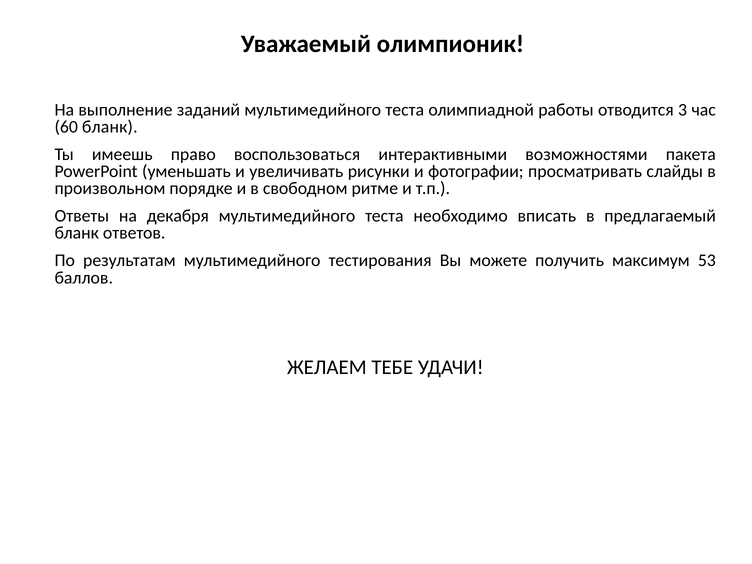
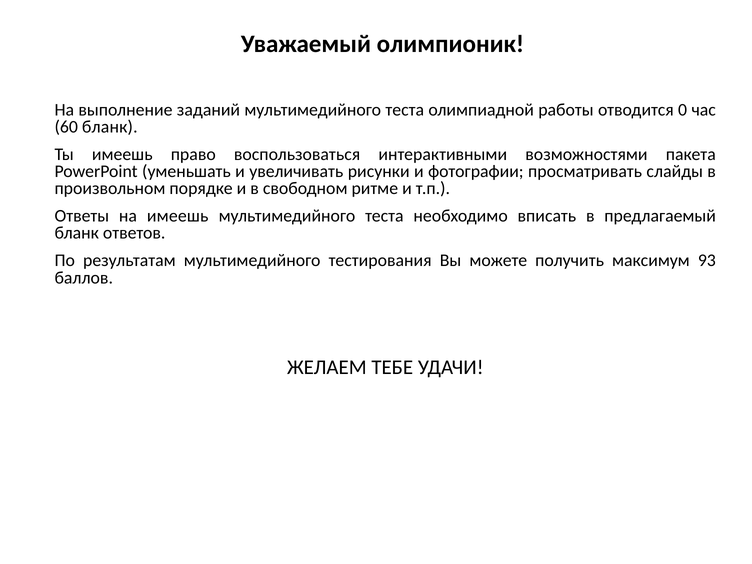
3: 3 -> 0
на декабря: декабря -> имеешь
53: 53 -> 93
